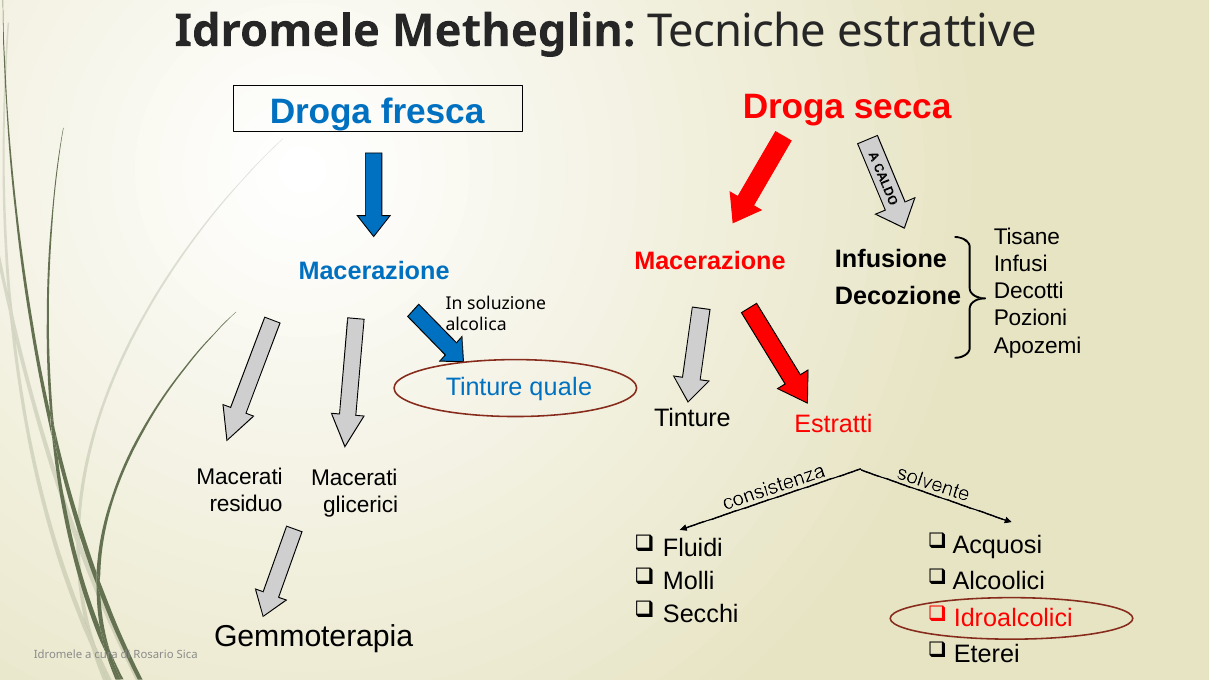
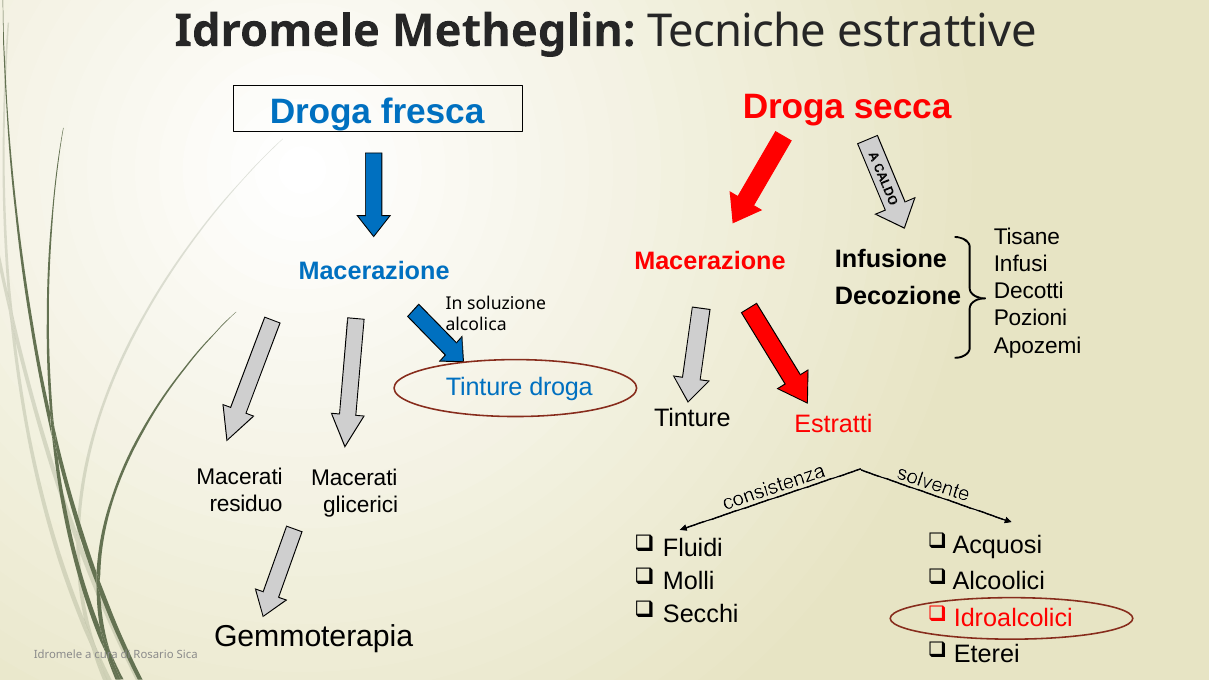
Tinture quale: quale -> droga
